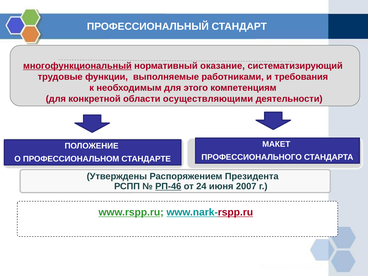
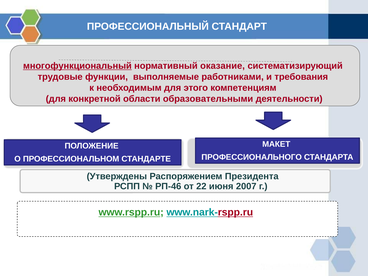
осуществляющими: осуществляющими -> образовательными
РП-46 underline: present -> none
24: 24 -> 22
